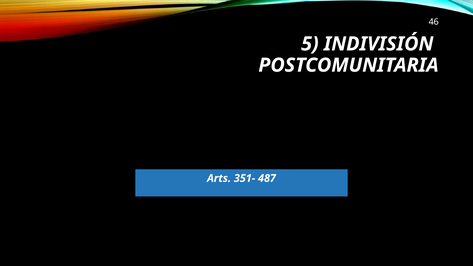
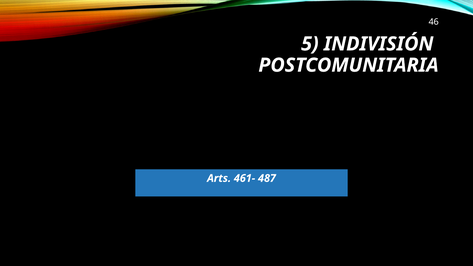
351-: 351- -> 461-
